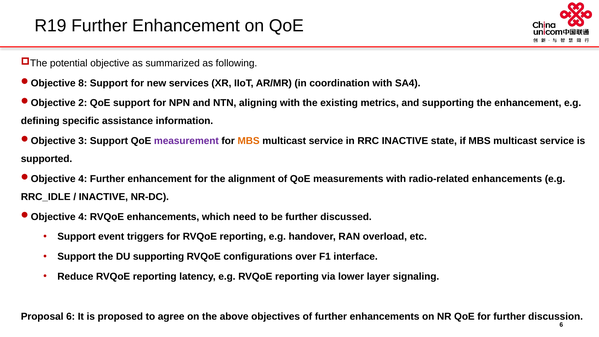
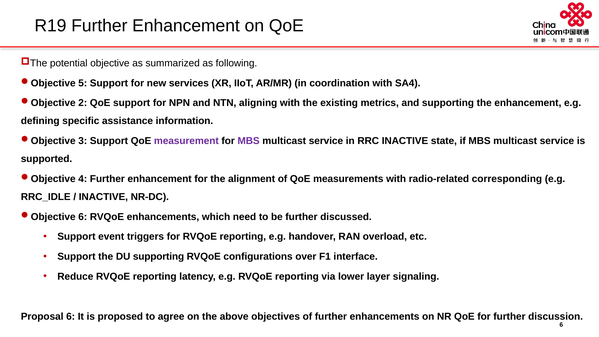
8: 8 -> 5
MBS at (249, 141) colour: orange -> purple
radio-related enhancements: enhancements -> corresponding
4 at (83, 217): 4 -> 6
